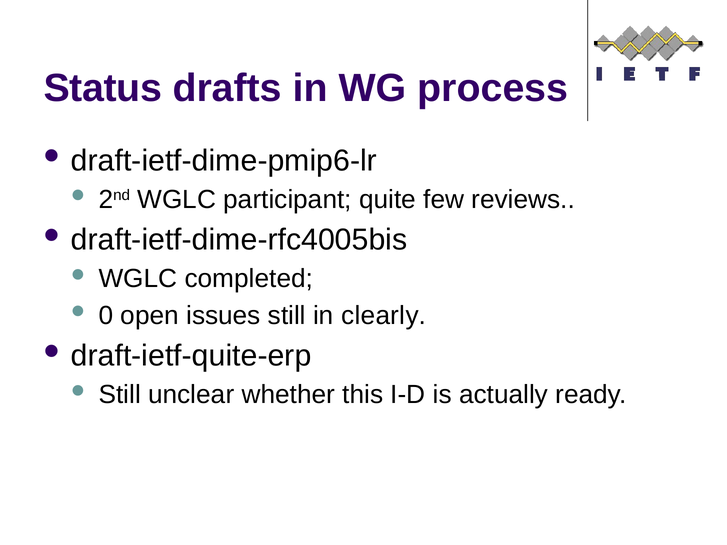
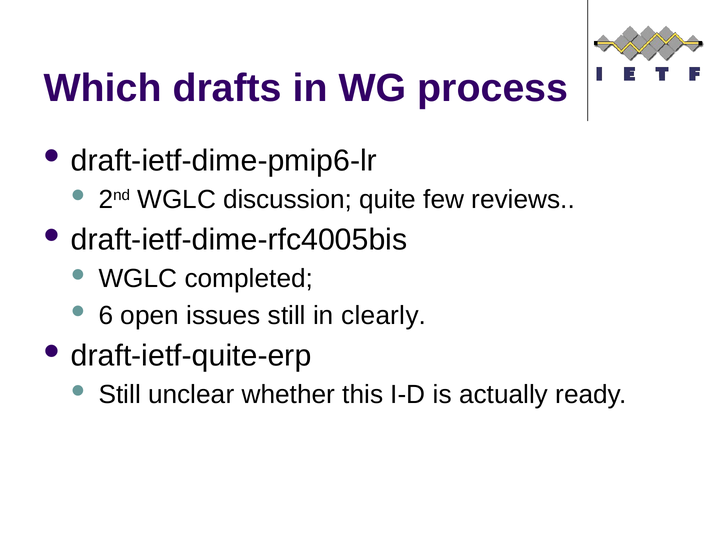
Status: Status -> Which
participant: participant -> discussion
0: 0 -> 6
